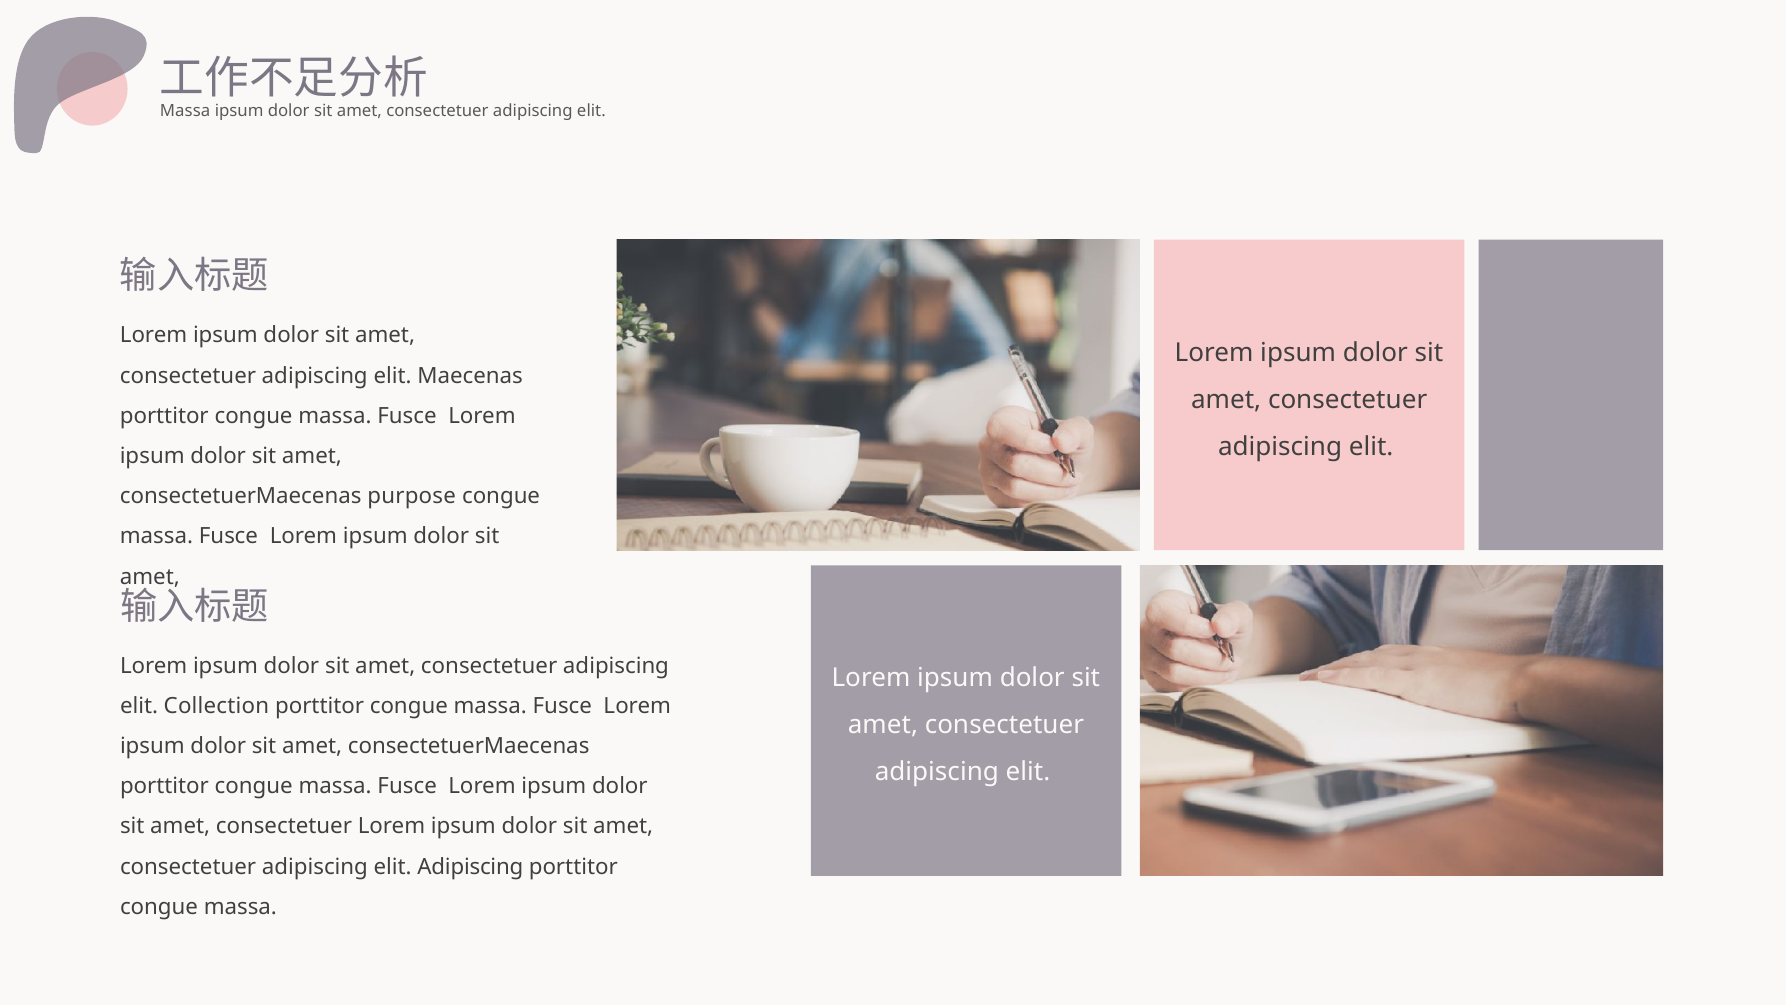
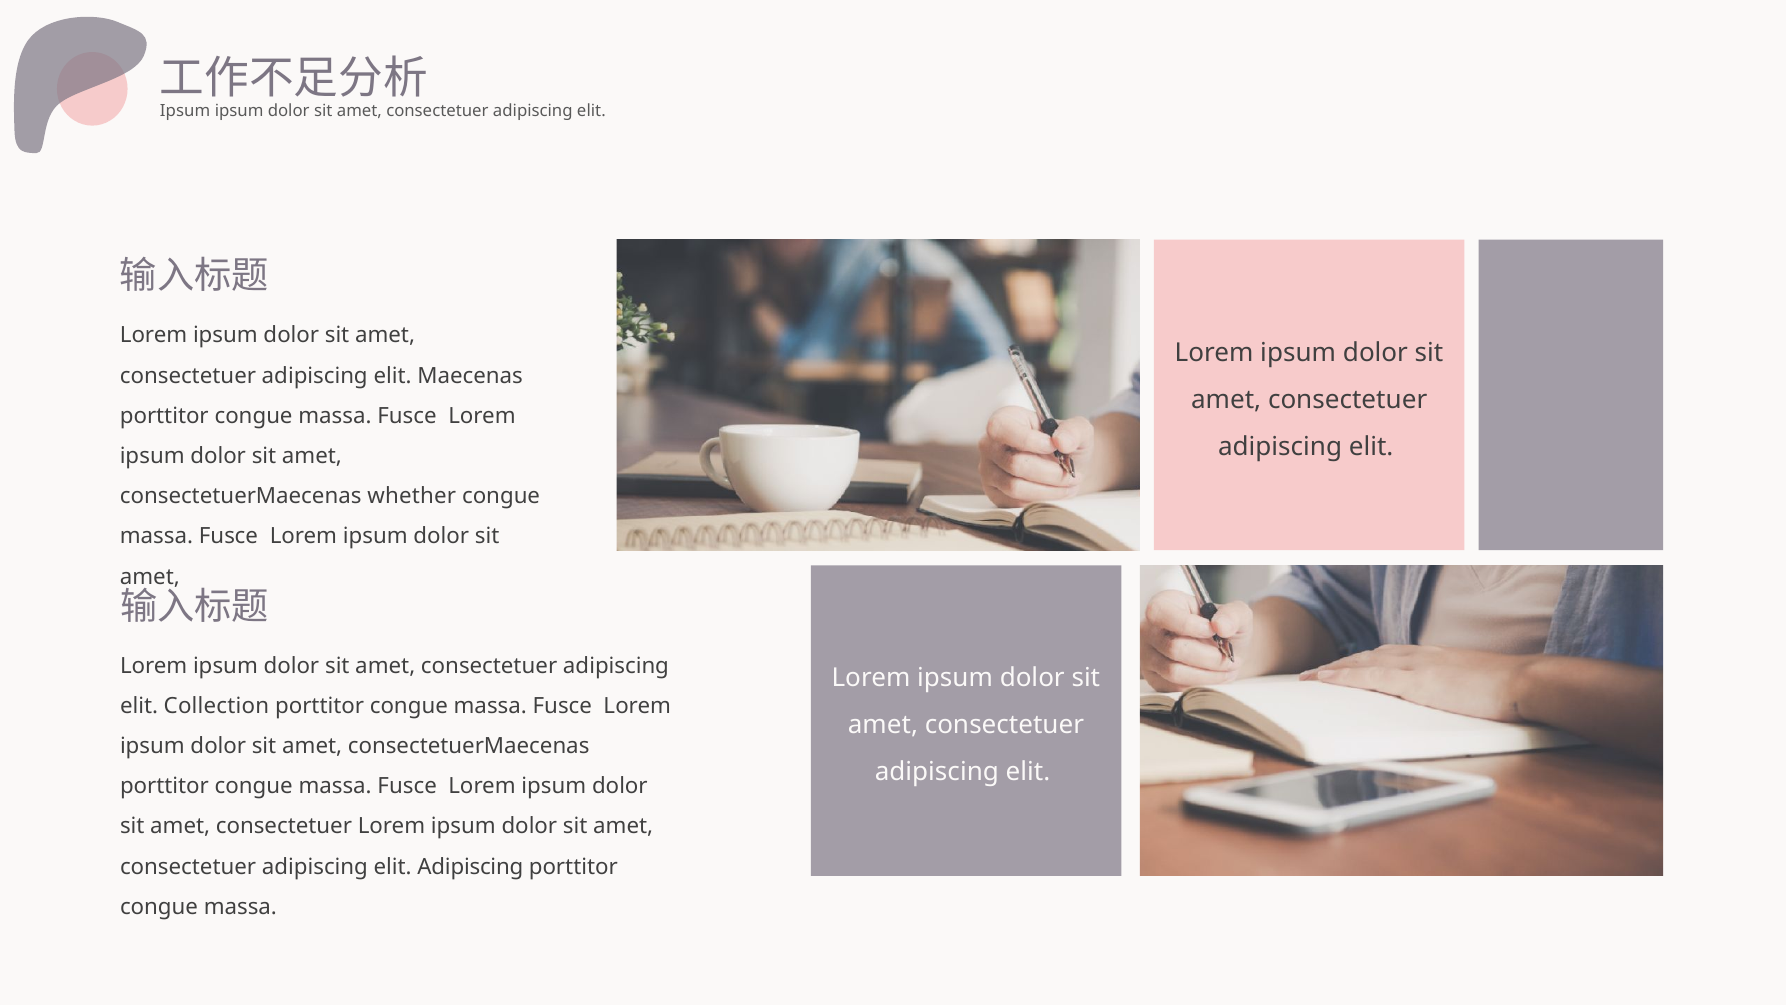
Massa at (185, 111): Massa -> Ipsum
purpose: purpose -> whether
